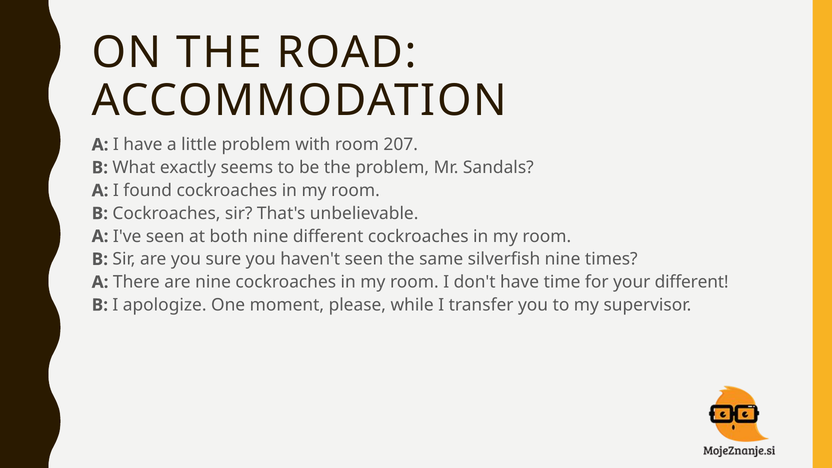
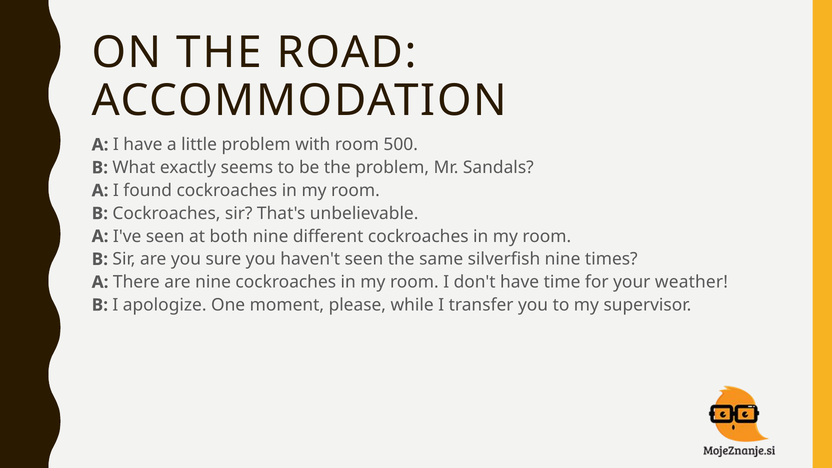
207: 207 -> 500
your different: different -> weather
